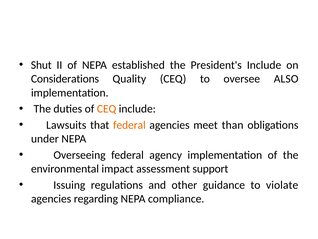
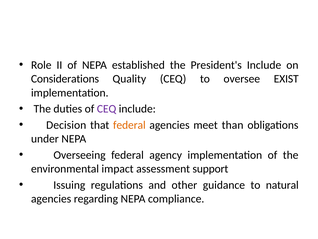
Shut: Shut -> Role
ALSO: ALSO -> EXIST
CEQ at (107, 109) colour: orange -> purple
Lawsuits: Lawsuits -> Decision
violate: violate -> natural
